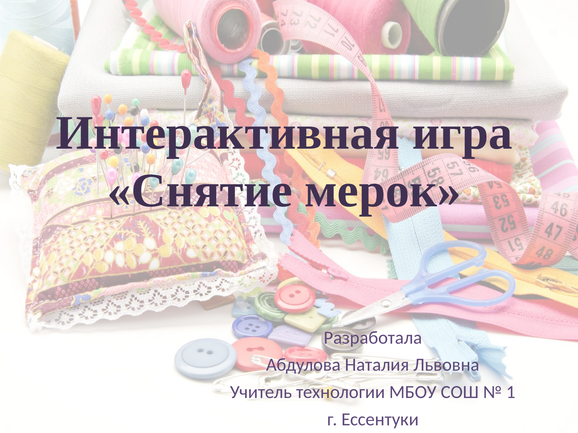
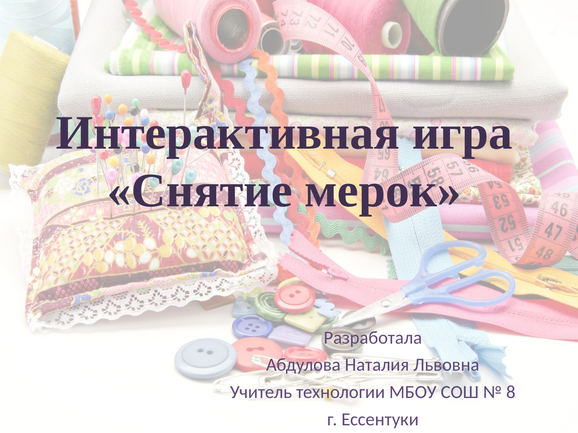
1: 1 -> 8
